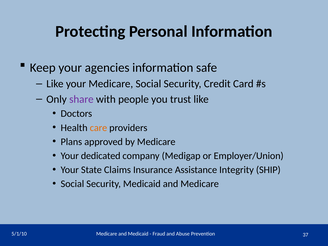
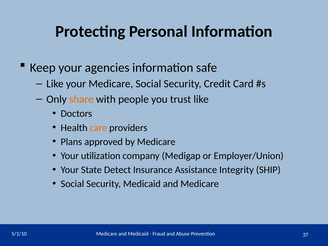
share colour: purple -> orange
dedicated: dedicated -> utilization
Claims: Claims -> Detect
